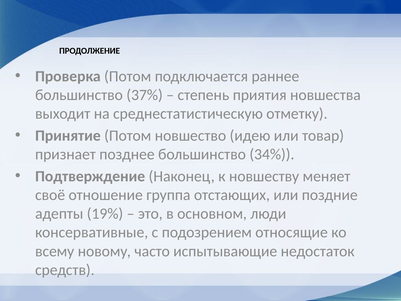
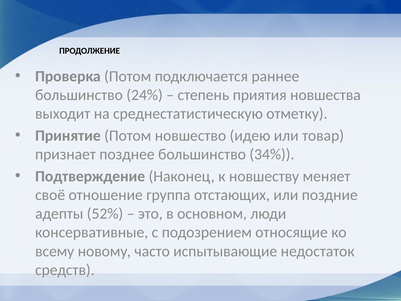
37%: 37% -> 24%
19%: 19% -> 52%
